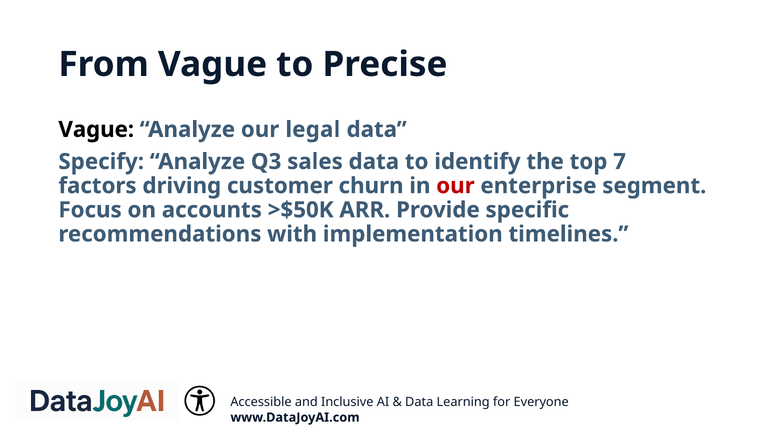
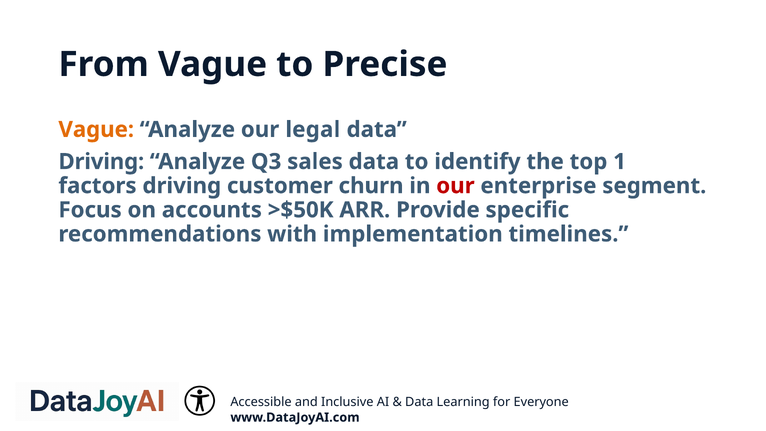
Vague at (96, 130) colour: black -> orange
Specify at (101, 162): Specify -> Driving
7: 7 -> 1
